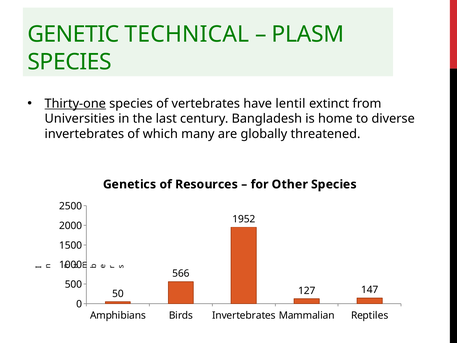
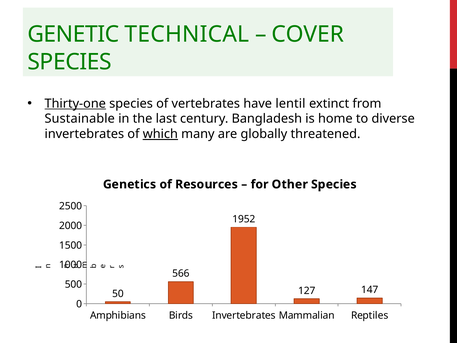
PLASM: PLASM -> COVER
Universities: Universities -> Sustainable
which underline: none -> present
